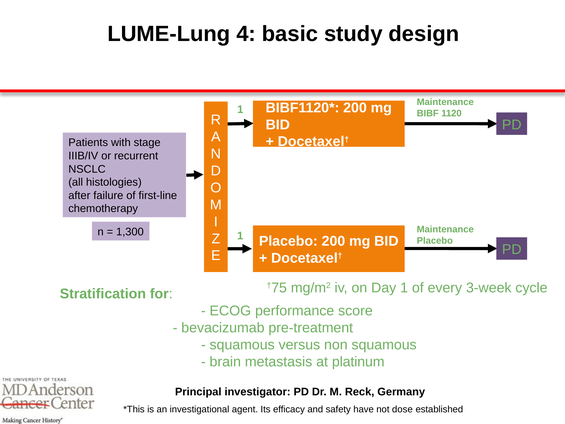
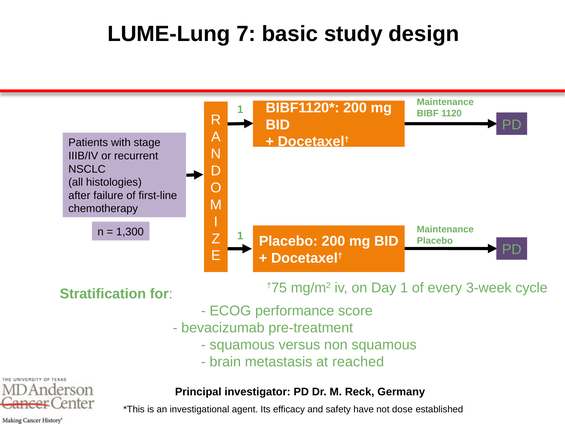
4: 4 -> 7
platinum: platinum -> reached
